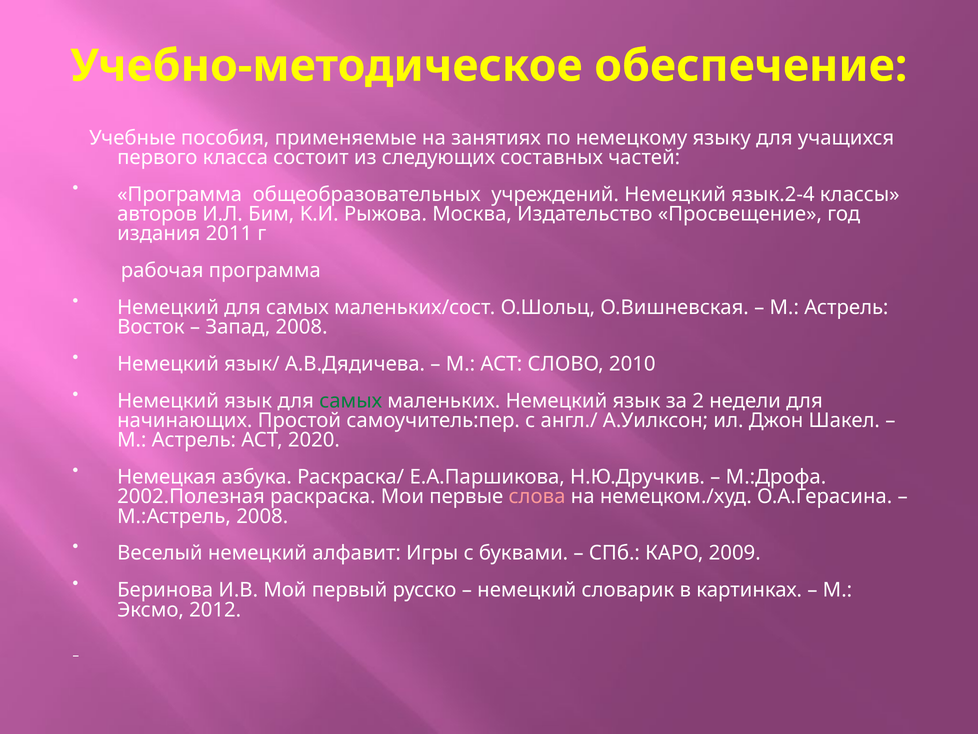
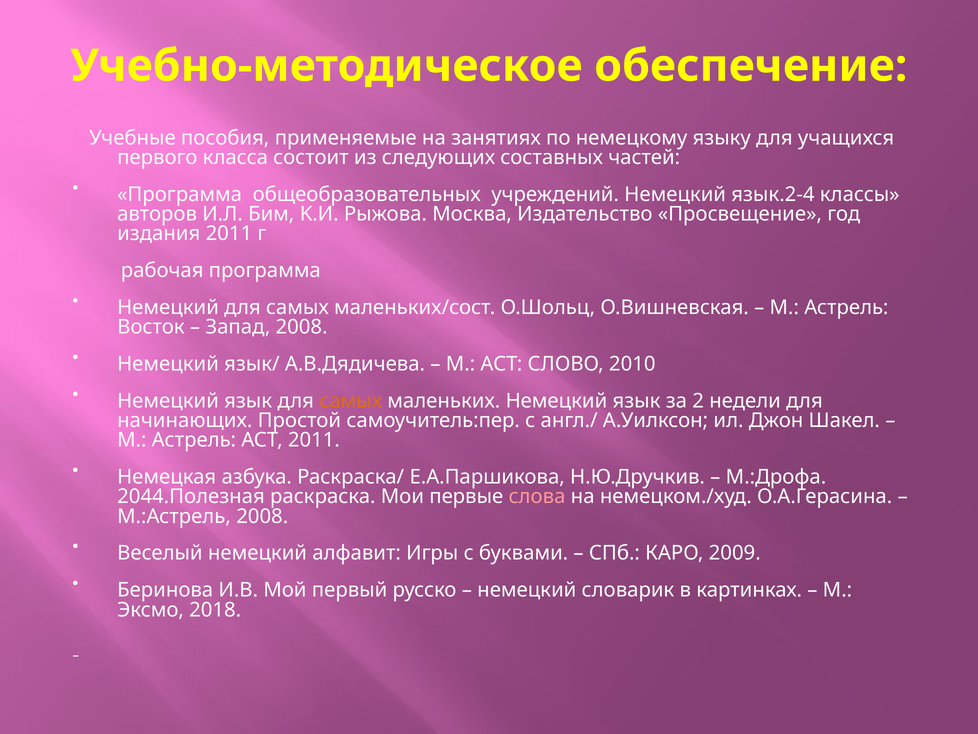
самых at (351, 401) colour: green -> orange
АСТ 2020: 2020 -> 2011
2002.Полезная: 2002.Полезная -> 2044.Полезная
2012: 2012 -> 2018
